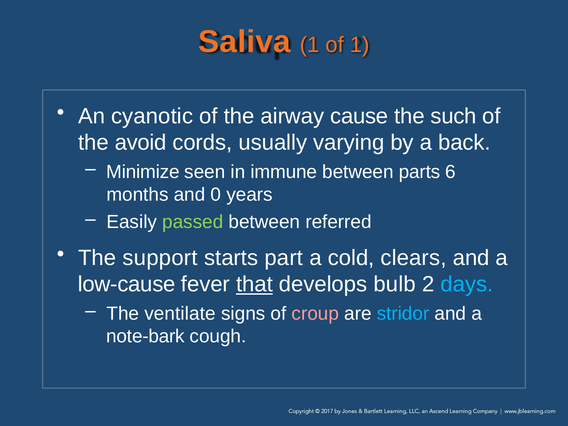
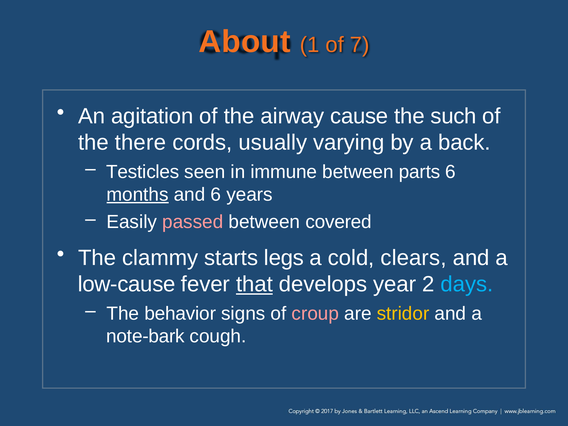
Saliva: Saliva -> About
of 1: 1 -> 7
cyanotic: cyanotic -> agitation
avoid: avoid -> there
Minimize: Minimize -> Testicles
months underline: none -> present
and 0: 0 -> 6
passed colour: light green -> pink
referred: referred -> covered
support: support -> clammy
part: part -> legs
bulb: bulb -> year
ventilate: ventilate -> behavior
stridor colour: light blue -> yellow
